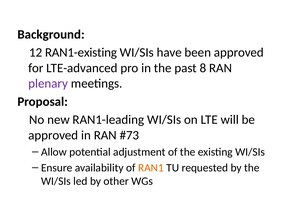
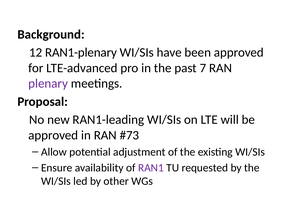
RAN1-existing: RAN1-existing -> RAN1-plenary
8: 8 -> 7
RAN1 colour: orange -> purple
